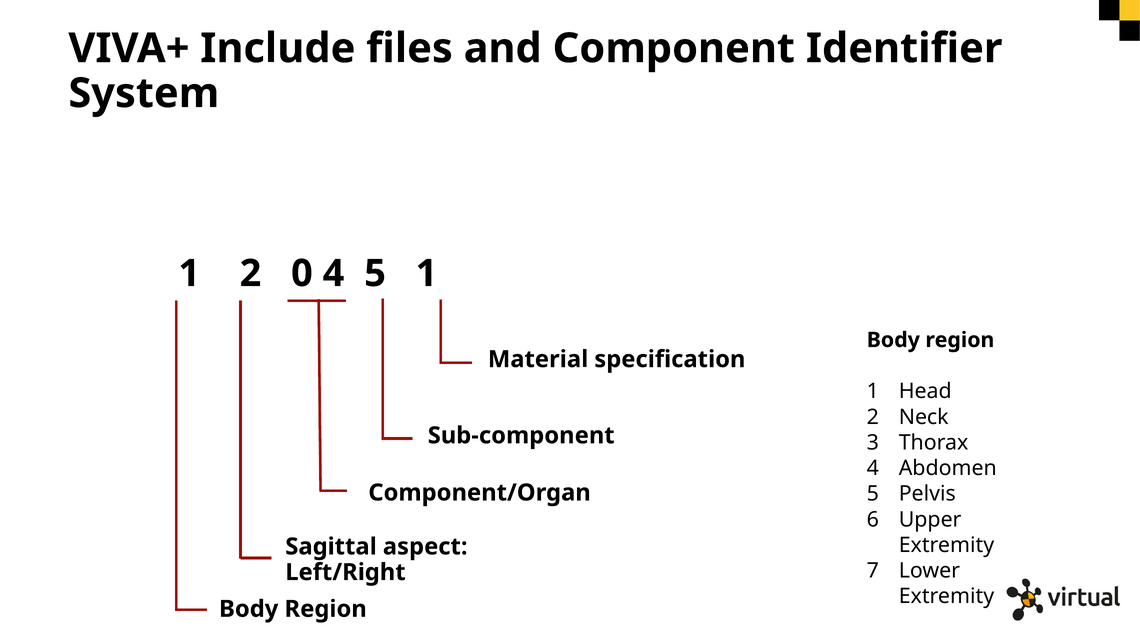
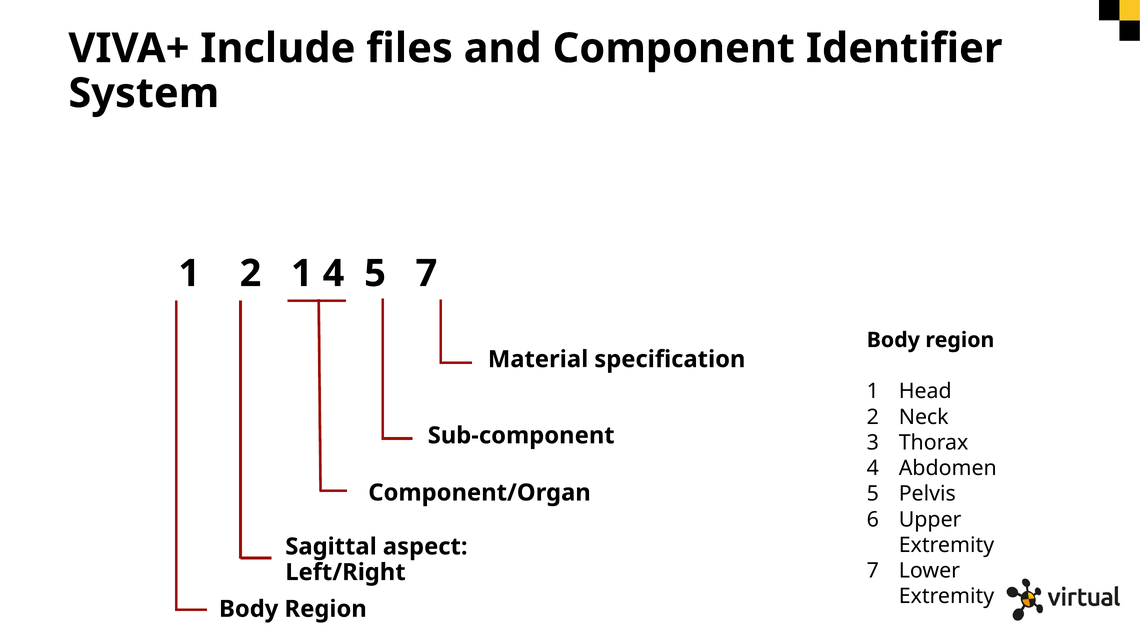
2 0: 0 -> 1
5 1: 1 -> 7
